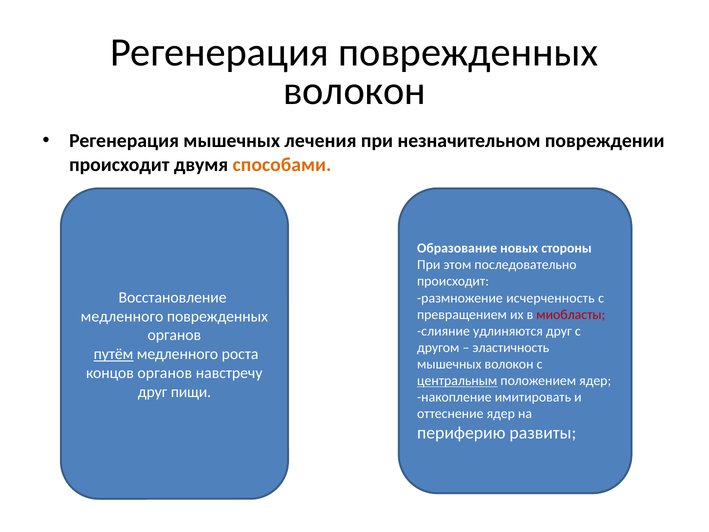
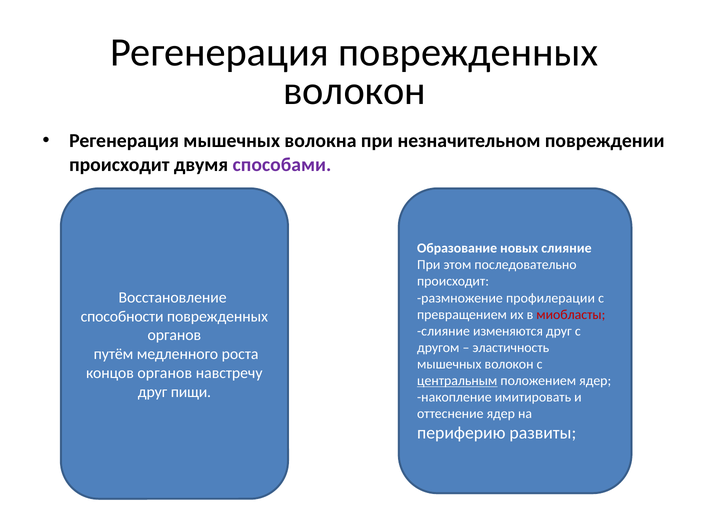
лечения: лечения -> волокна
способами colour: orange -> purple
новых стороны: стороны -> слияние
исчерченность: исчерченность -> профилерации
медленного at (122, 316): медленного -> способности
удлиняются: удлиняются -> изменяются
путём underline: present -> none
